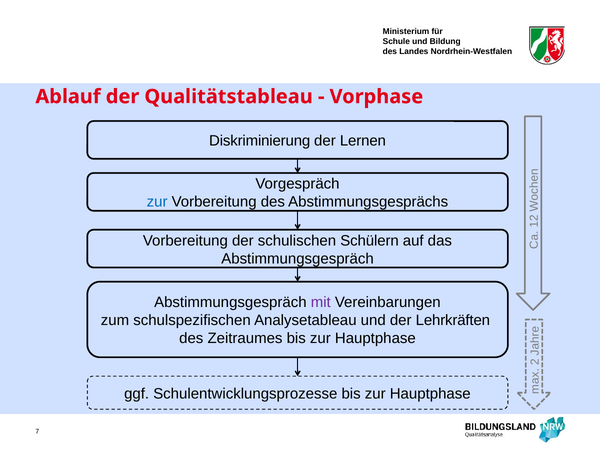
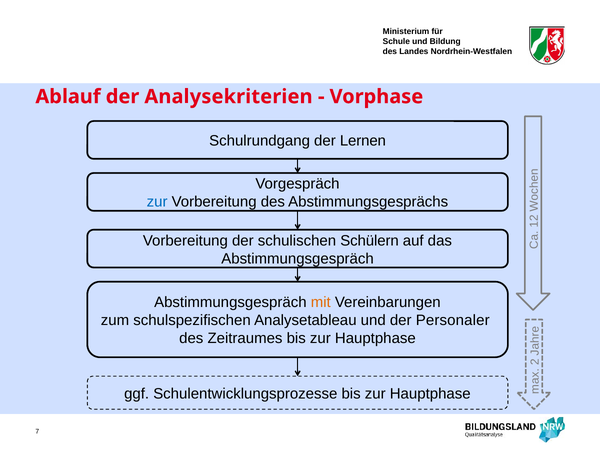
Qualitätstableau: Qualitätstableau -> Analysekriterien
Diskriminierung: Diskriminierung -> Schulrundgang
mit colour: purple -> orange
Lehrkräften: Lehrkräften -> Personaler
